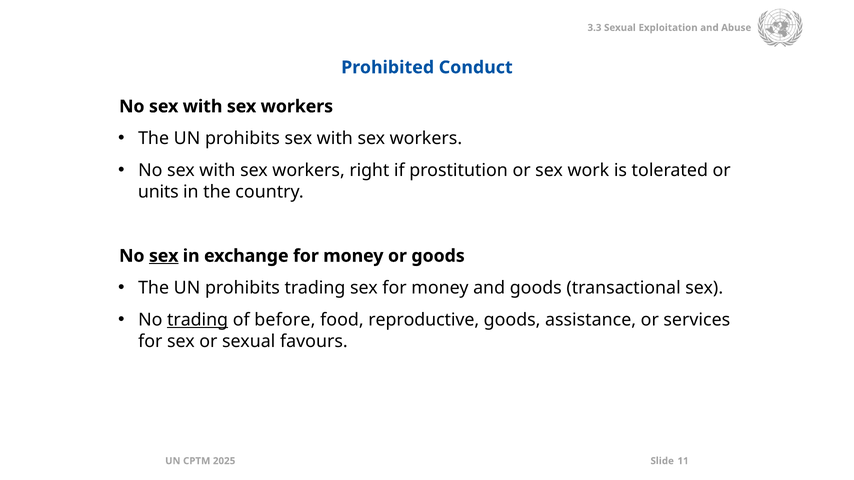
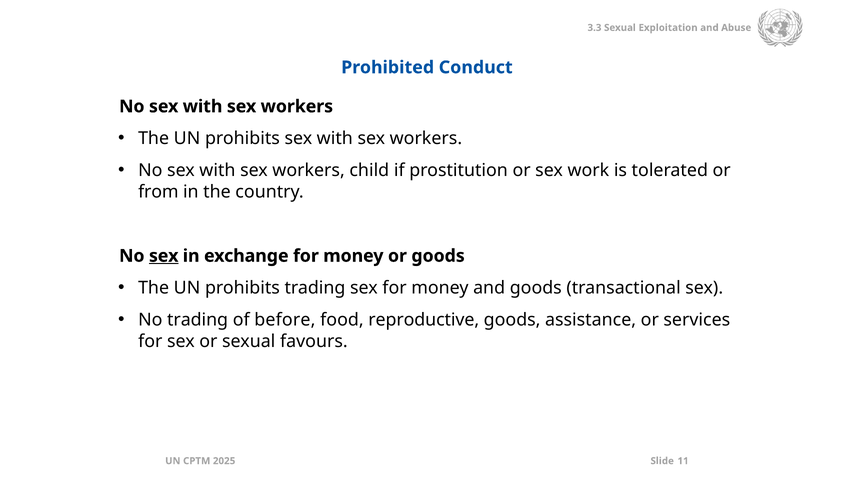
right: right -> child
units: units -> from
trading at (198, 320) underline: present -> none
